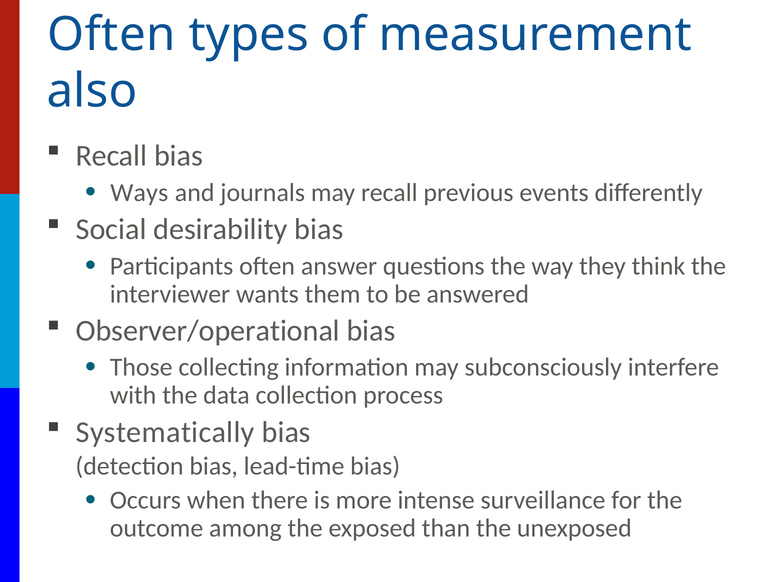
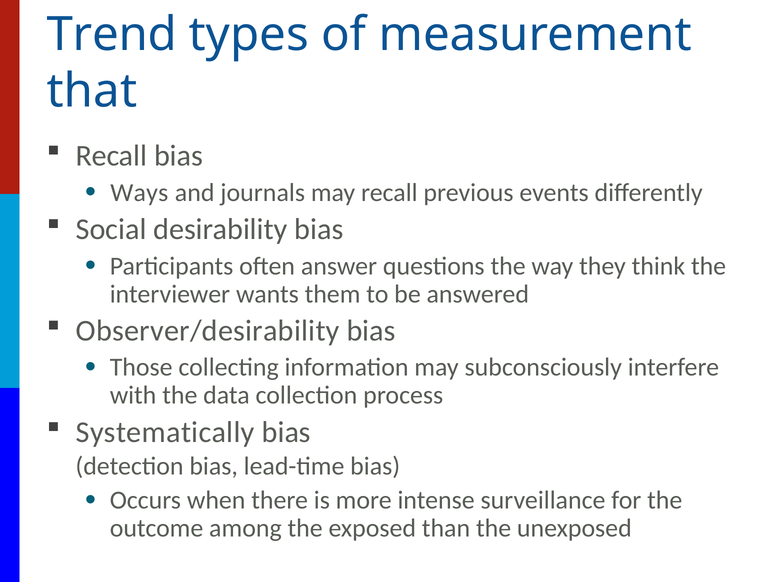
Often at (111, 34): Often -> Trend
also: also -> that
Observer/operational: Observer/operational -> Observer/desirability
